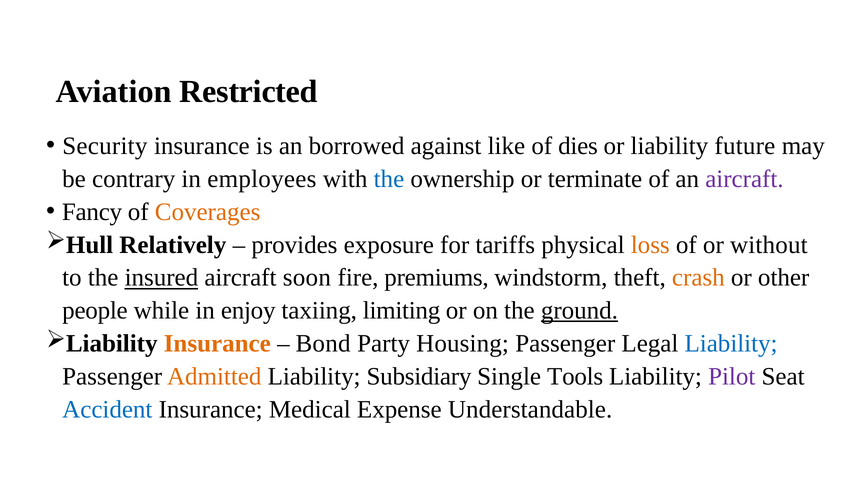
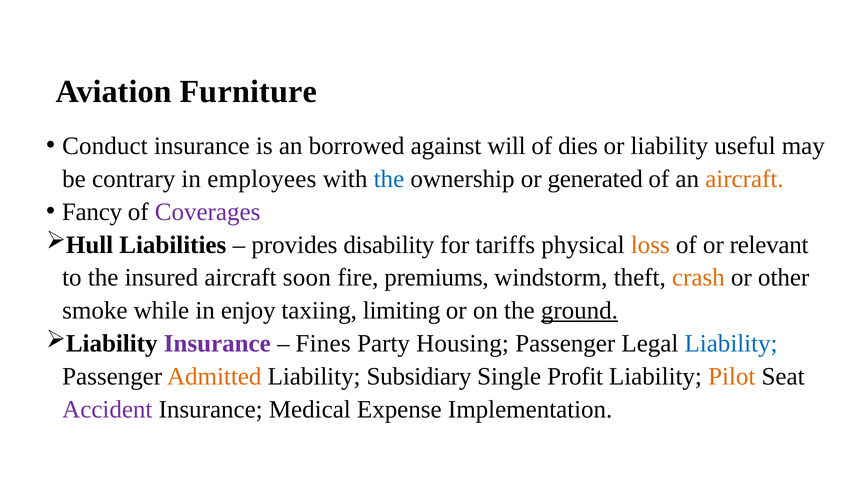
Restricted: Restricted -> Furniture
Security: Security -> Conduct
like: like -> will
future: future -> useful
terminate: terminate -> generated
aircraft at (744, 179) colour: purple -> orange
Coverages colour: orange -> purple
Relatively: Relatively -> Liabilities
exposure: exposure -> disability
without: without -> relevant
insured underline: present -> none
people: people -> smoke
Insurance at (217, 344) colour: orange -> purple
Bond: Bond -> Fines
Tools: Tools -> Profit
Pilot colour: purple -> orange
Accident colour: blue -> purple
Understandable: Understandable -> Implementation
